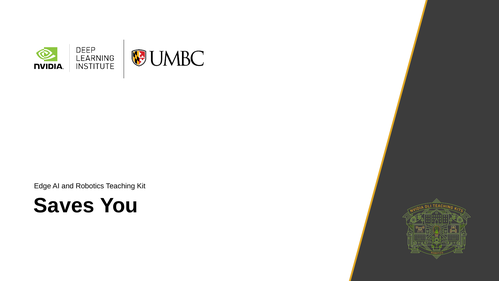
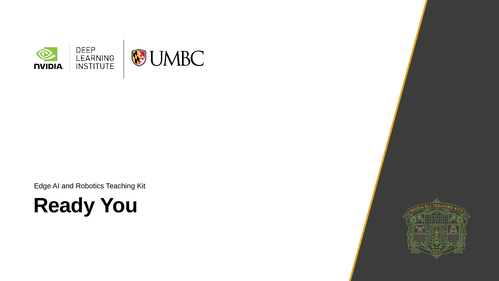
Saves: Saves -> Ready
